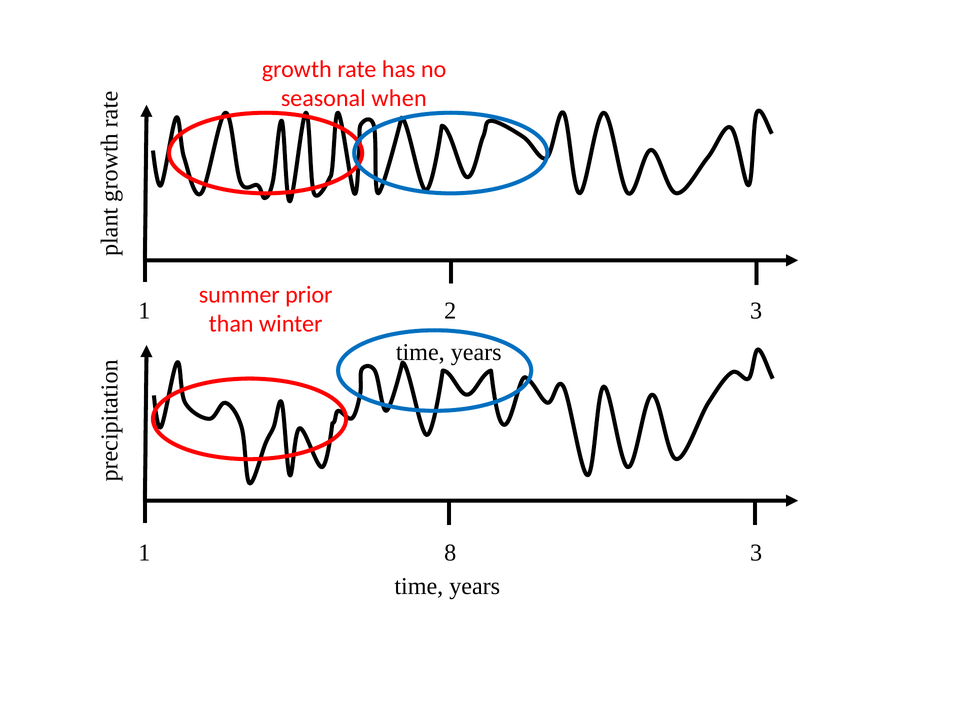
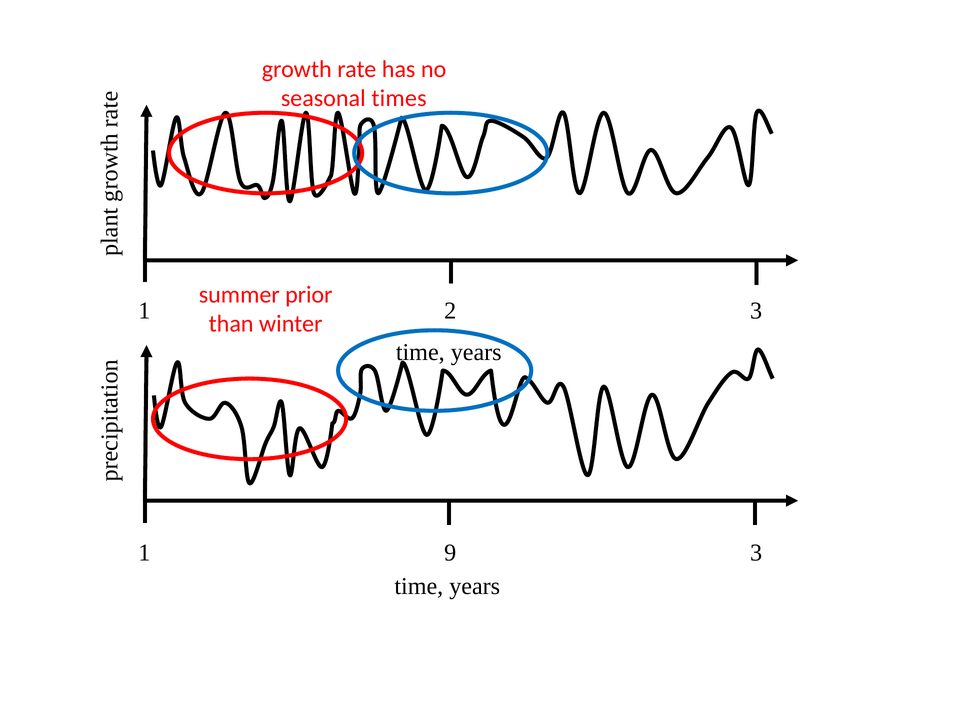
when: when -> times
8: 8 -> 9
